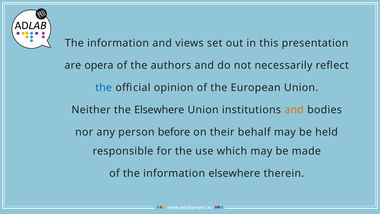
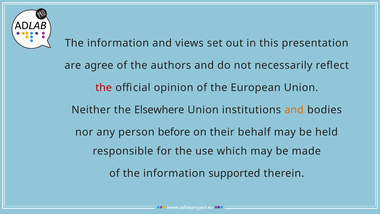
opera: opera -> agree
the at (104, 88) colour: blue -> red
information elsewhere: elsewhere -> supported
